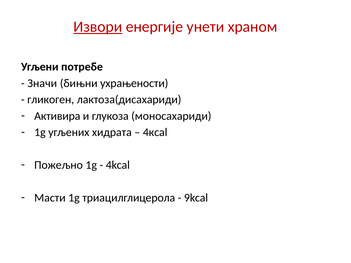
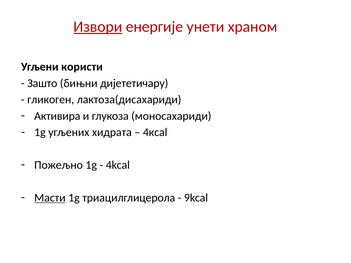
потребе: потребе -> користи
Значи: Значи -> Зашто
ухрањености: ухрањености -> дијететичару
Масти underline: none -> present
